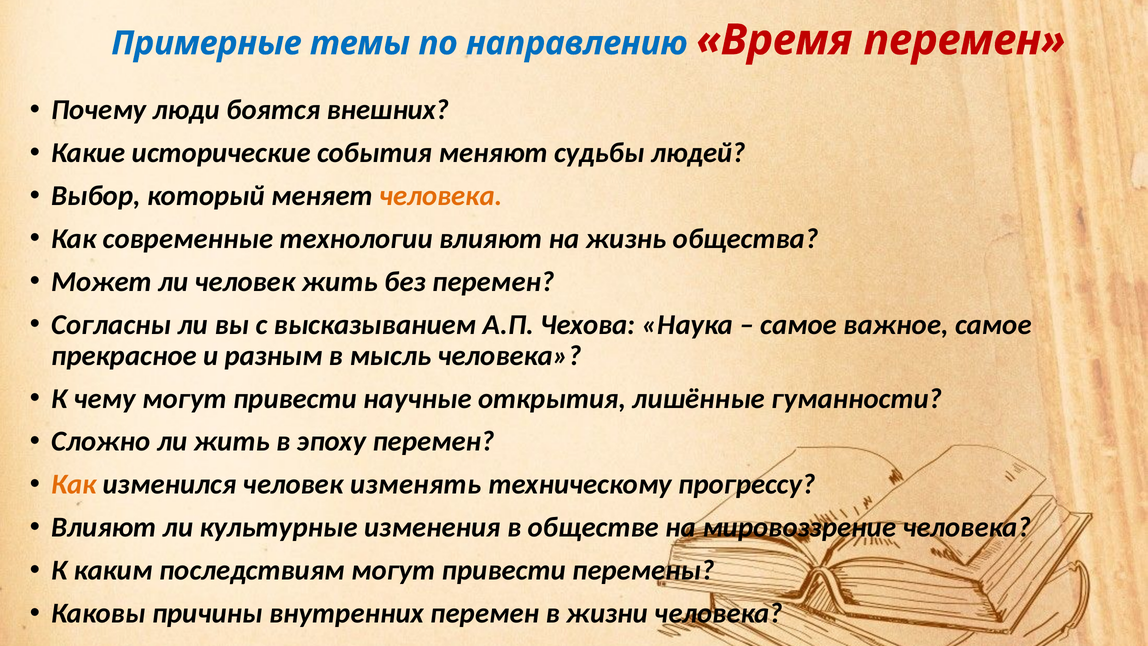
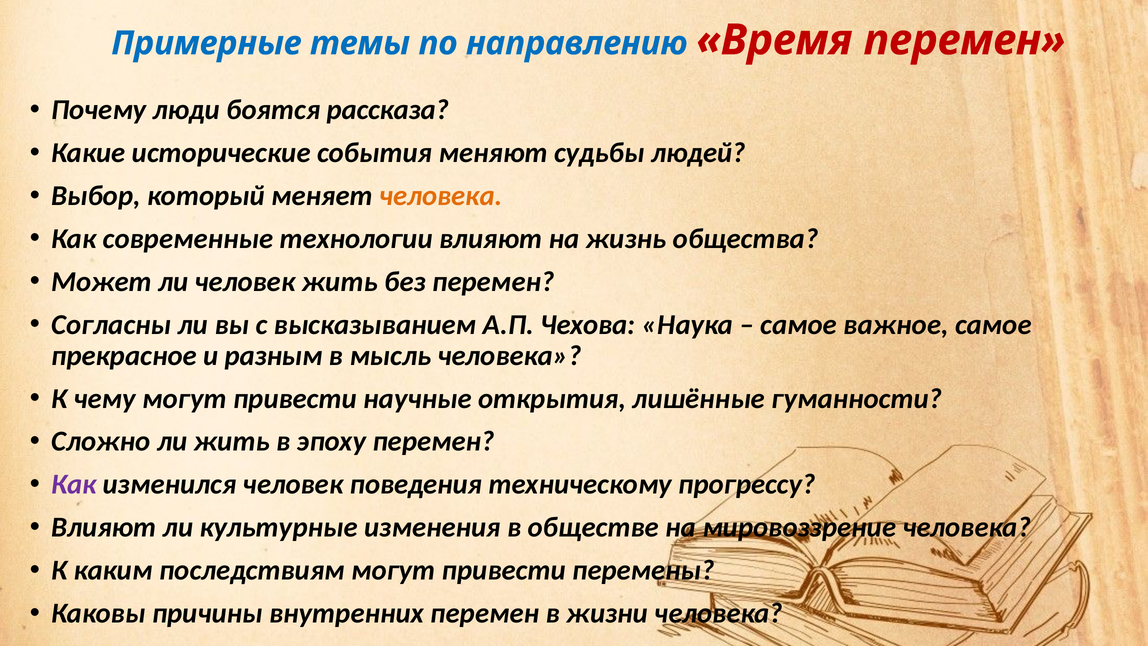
внешних: внешних -> рассказа
Как at (74, 484) colour: orange -> purple
изменять: изменять -> поведения
